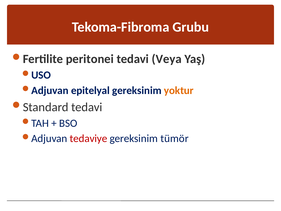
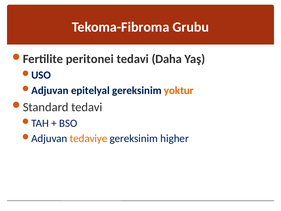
Veya: Veya -> Daha
tedaviye colour: red -> orange
tümör: tümör -> higher
